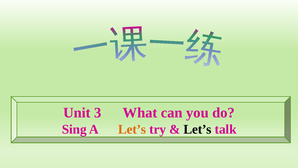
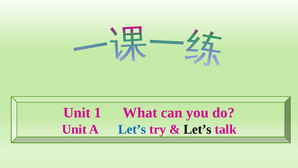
3: 3 -> 1
Sing at (74, 129): Sing -> Unit
Let’s at (132, 129) colour: orange -> blue
